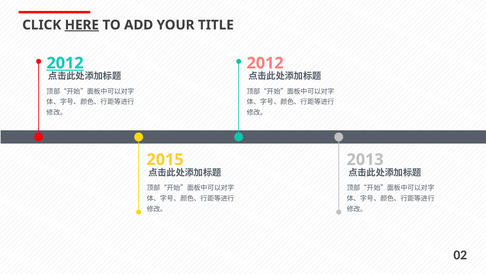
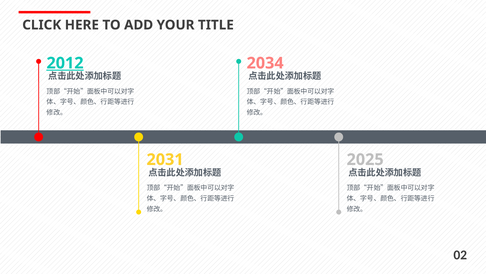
HERE underline: present -> none
2012 at (265, 63): 2012 -> 2034
2015: 2015 -> 2031
2013: 2013 -> 2025
